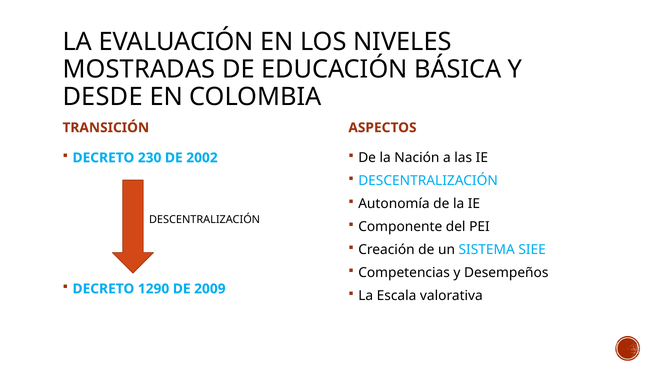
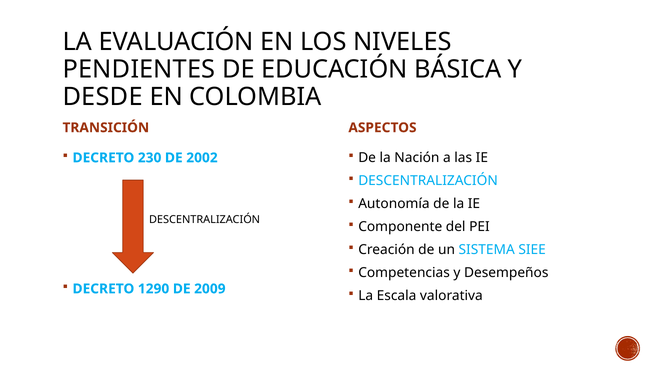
MOSTRADAS: MOSTRADAS -> PENDIENTES
